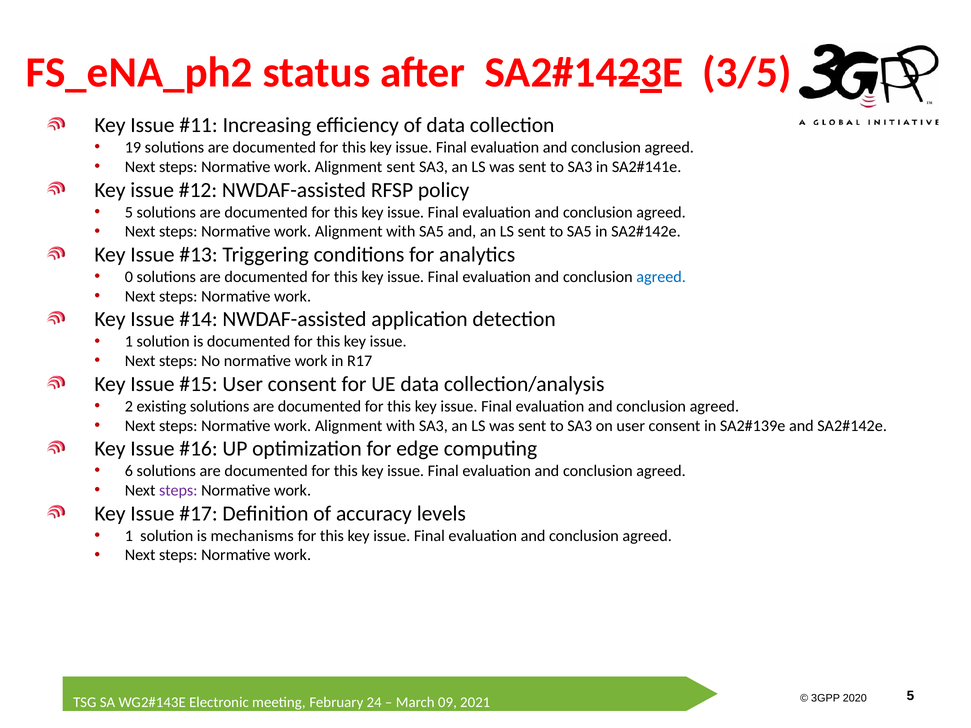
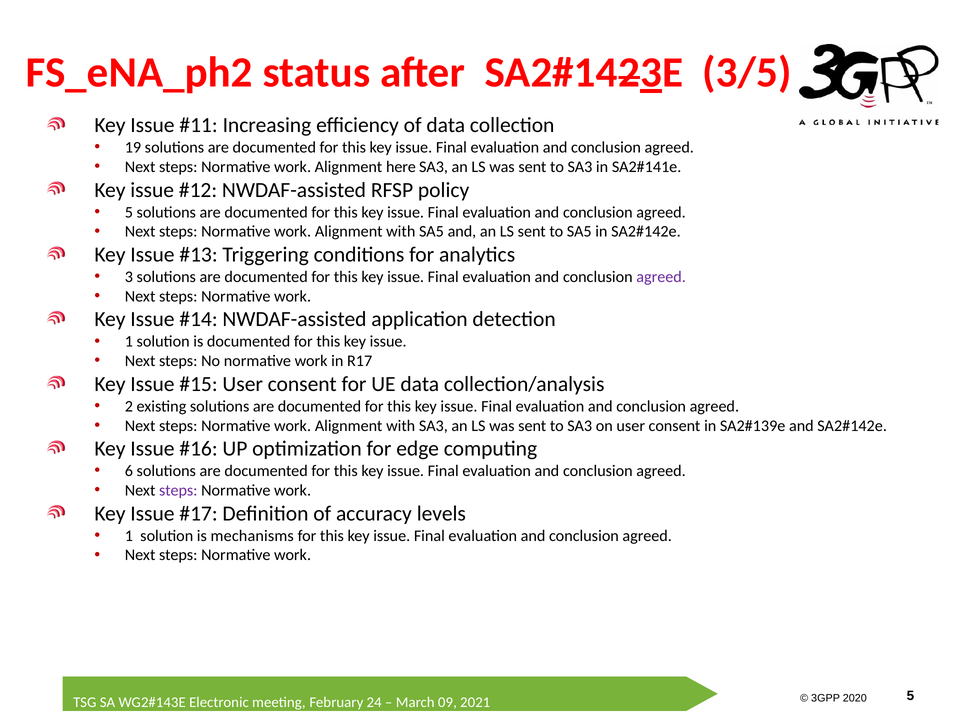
Alignment sent: sent -> here
0: 0 -> 3
agreed at (661, 277) colour: blue -> purple
